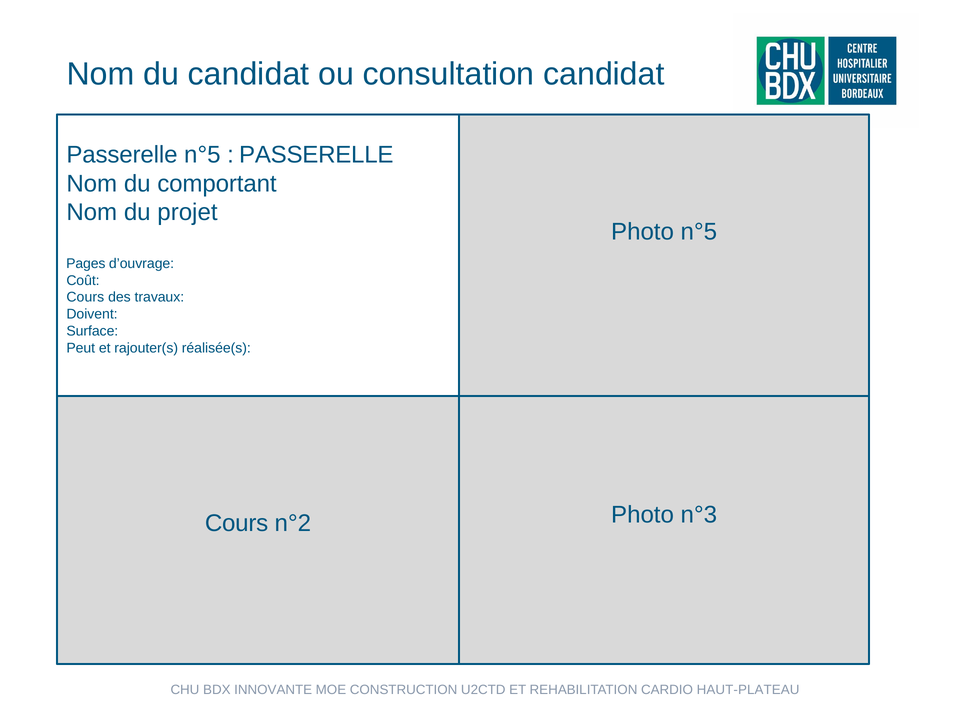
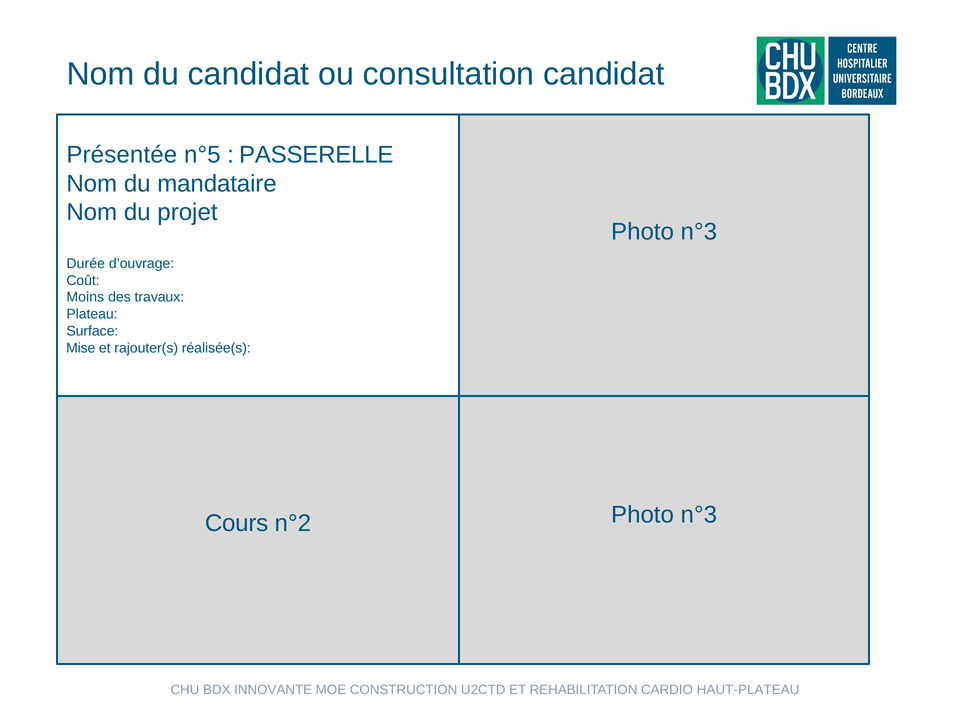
Passerelle at (122, 155): Passerelle -> Présentée
comportant: comportant -> mandataire
n°5 at (699, 232): n°5 -> n°3
Pages: Pages -> Durée
Cours at (85, 297): Cours -> Moins
Doivent: Doivent -> Plateau
Peut: Peut -> Mise
